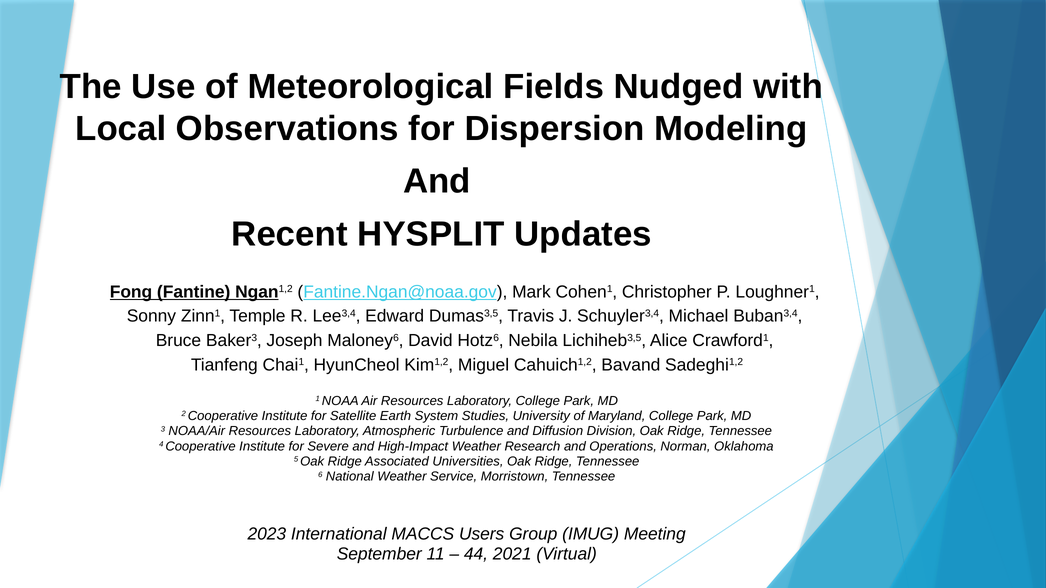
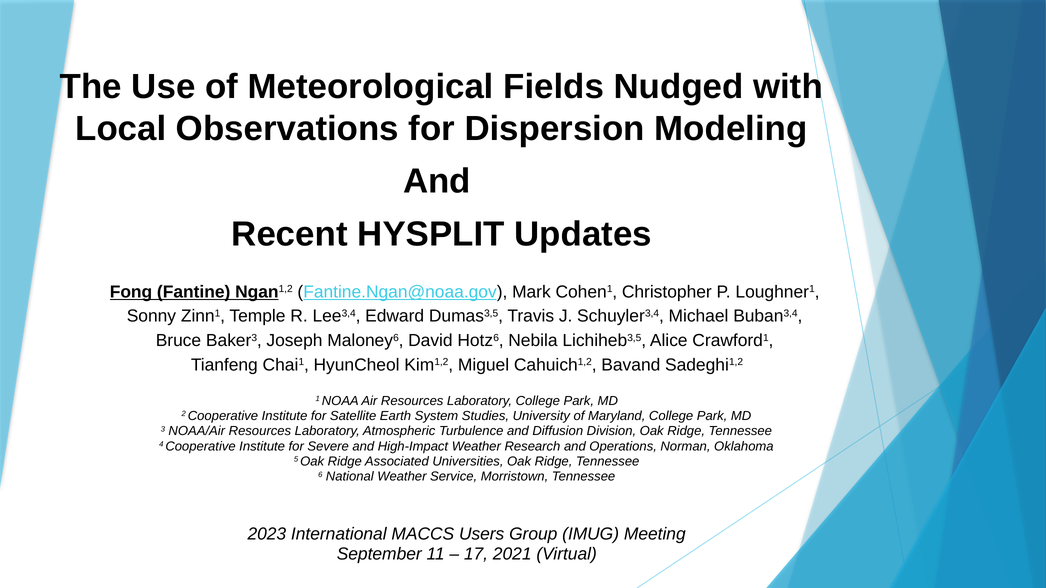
44: 44 -> 17
